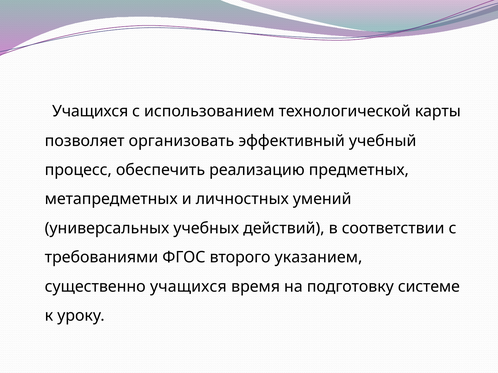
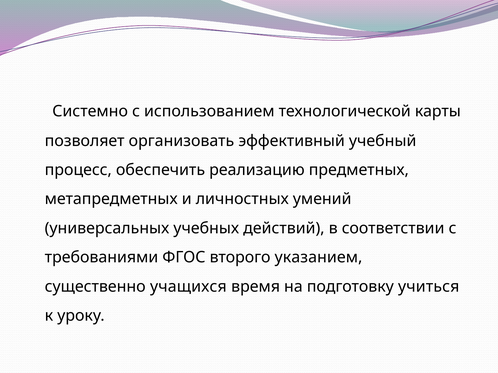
Учащихся at (90, 111): Учащихся -> Системно
системе: системе -> учиться
